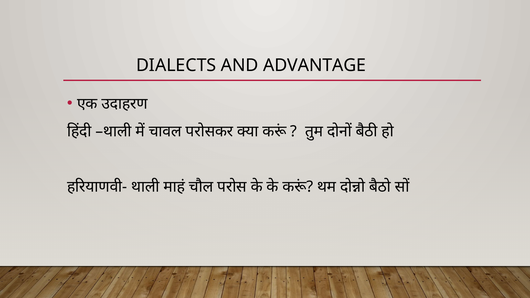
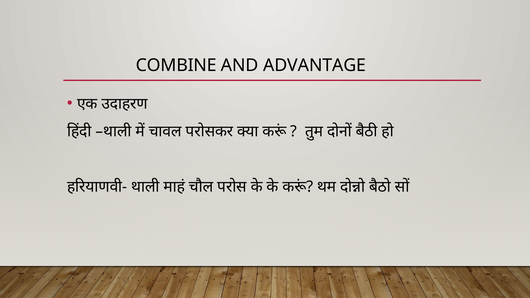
DIALECTS: DIALECTS -> COMBINE
